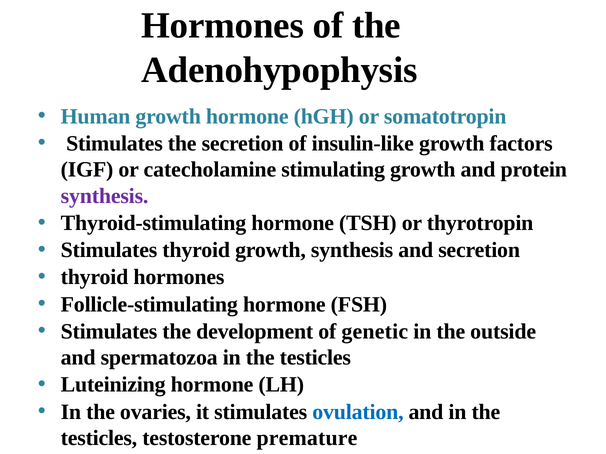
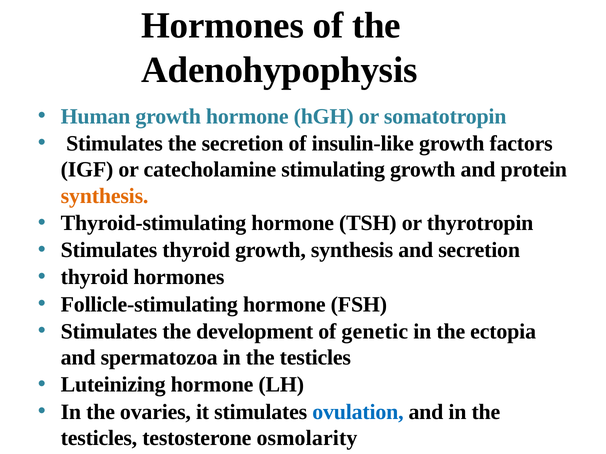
synthesis at (105, 196) colour: purple -> orange
outside: outside -> ectopia
premature: premature -> osmolarity
